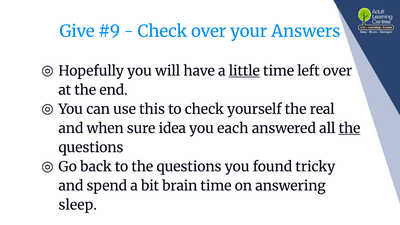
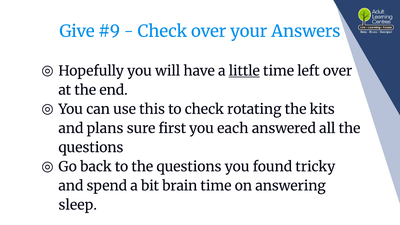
yourself: yourself -> rotating
real: real -> kits
when: when -> plans
idea: idea -> first
the at (349, 128) underline: present -> none
